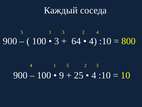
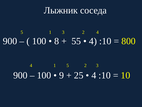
Каждый: Каждый -> Лыжник
3 at (57, 41): 3 -> 8
64: 64 -> 55
